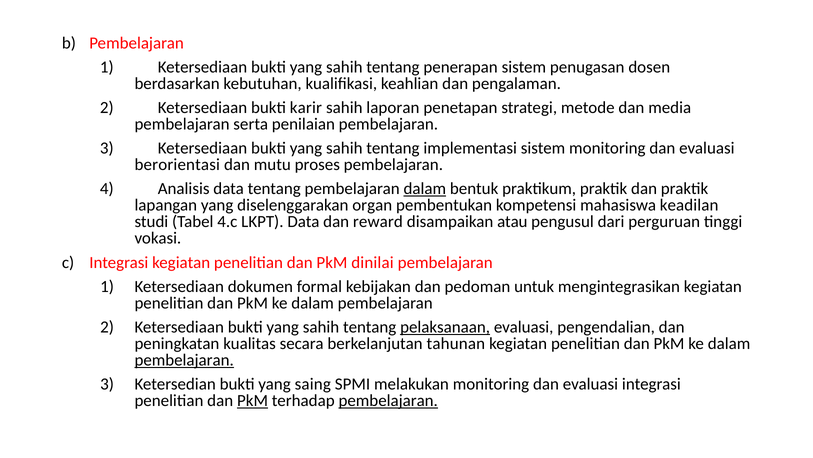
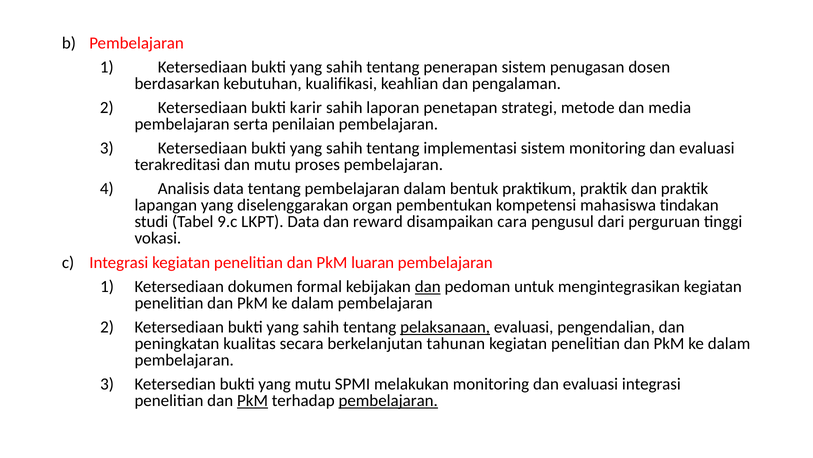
berorientasi: berorientasi -> terakreditasi
dalam at (425, 189) underline: present -> none
keadilan: keadilan -> tindakan
4.c: 4.c -> 9.c
atau: atau -> cara
dinilai: dinilai -> luaran
dan at (428, 286) underline: none -> present
pembelajaran at (184, 360) underline: present -> none
yang saing: saing -> mutu
